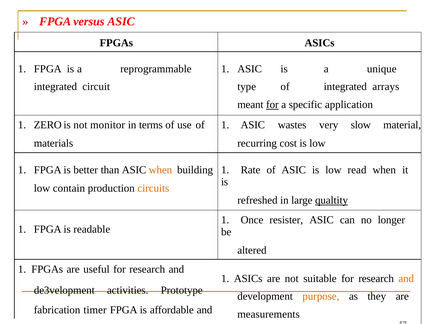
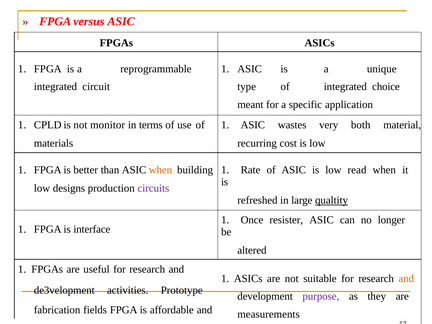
arrays: arrays -> choice
for at (272, 105) underline: present -> none
ZERO: ZERO -> CPLD
slow: slow -> both
contain: contain -> designs
circuits colour: orange -> purple
readable: readable -> interface
purpose colour: orange -> purple
timer: timer -> fields
